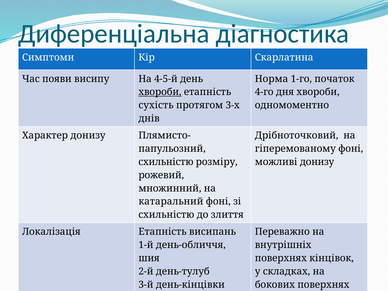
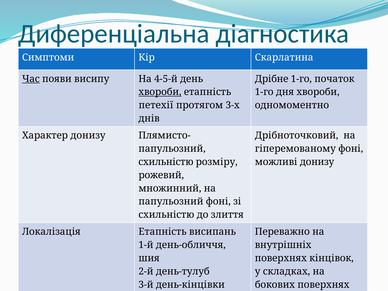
Час underline: none -> present
Норма at (272, 79): Норма -> Дрібне
4-го at (264, 92): 4-го -> 1-го
сухість at (156, 105): сухість -> петехії
катаральний at (171, 202): катаральний -> папульозний
